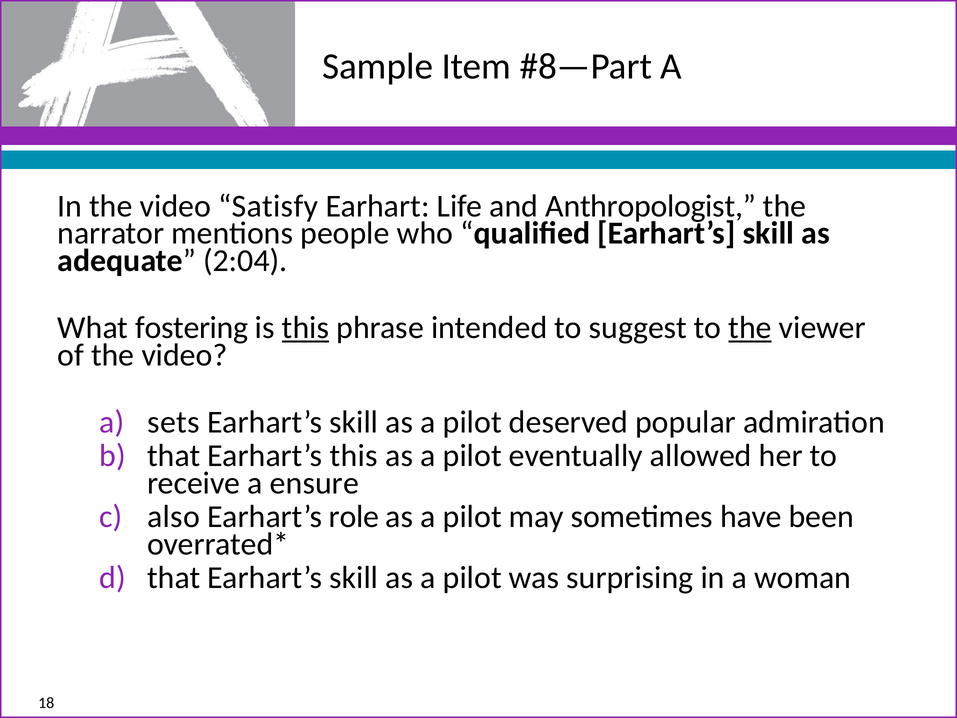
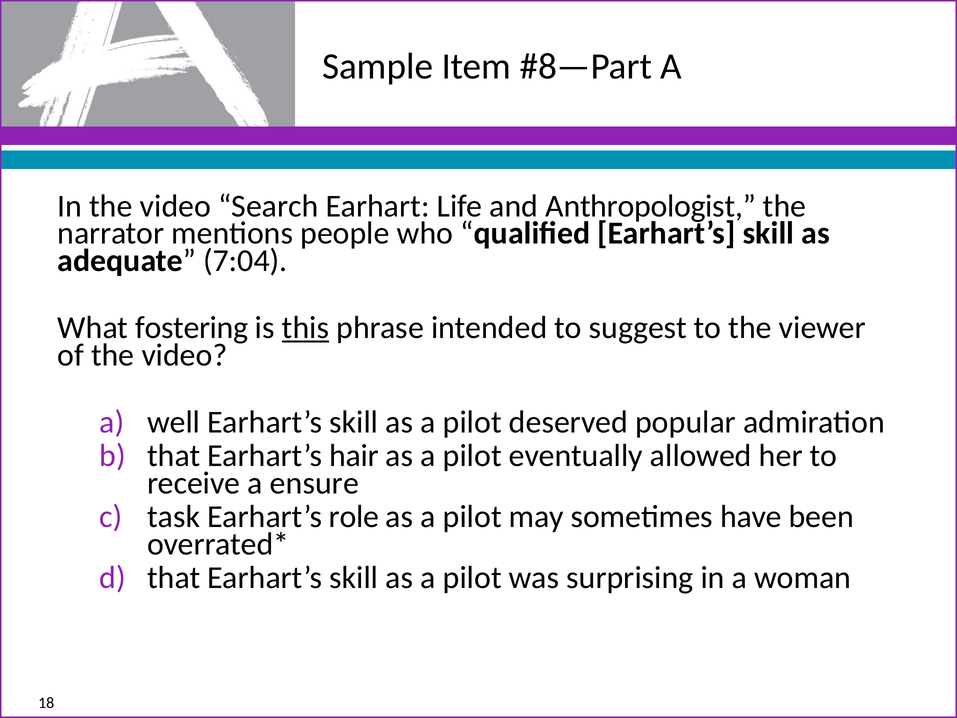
Satisfy: Satisfy -> Search
2:04: 2:04 -> 7:04
the at (750, 328) underline: present -> none
sets: sets -> well
Earhart’s this: this -> hair
also: also -> task
